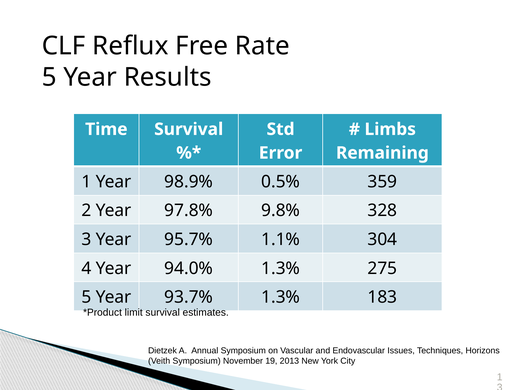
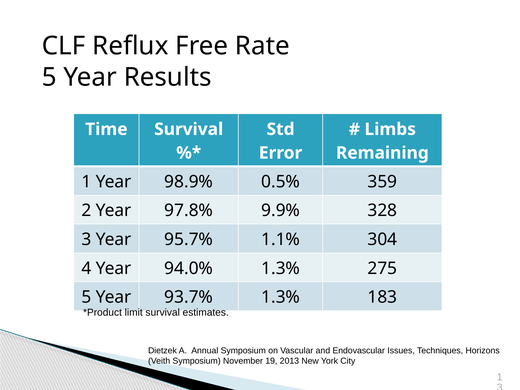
9.8%: 9.8% -> 9.9%
